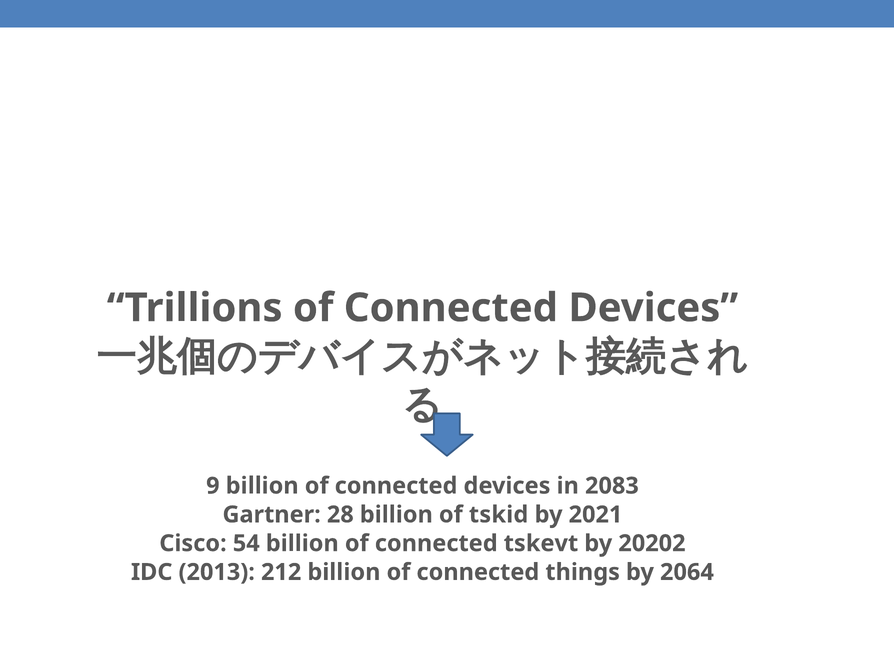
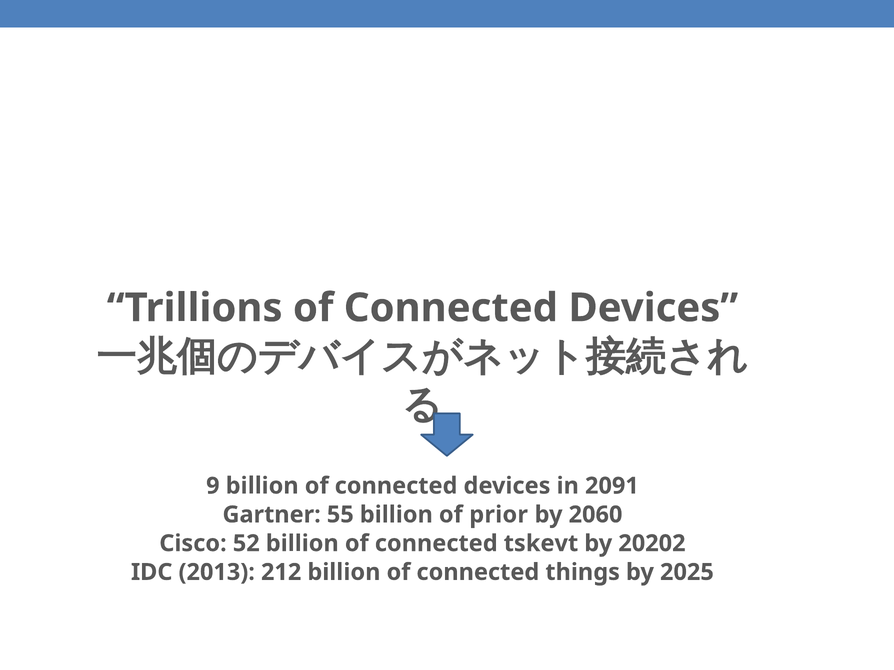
2083: 2083 -> 2091
28: 28 -> 55
tskid: tskid -> prior
2021: 2021 -> 2060
54: 54 -> 52
2064: 2064 -> 2025
